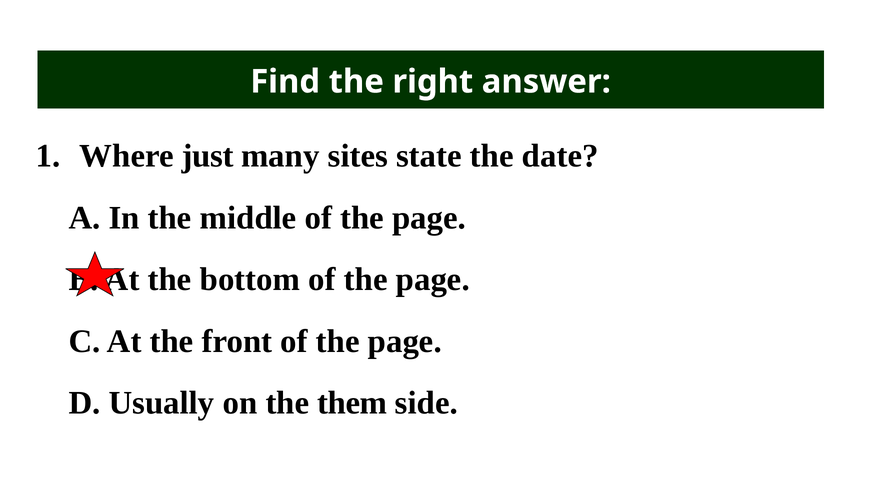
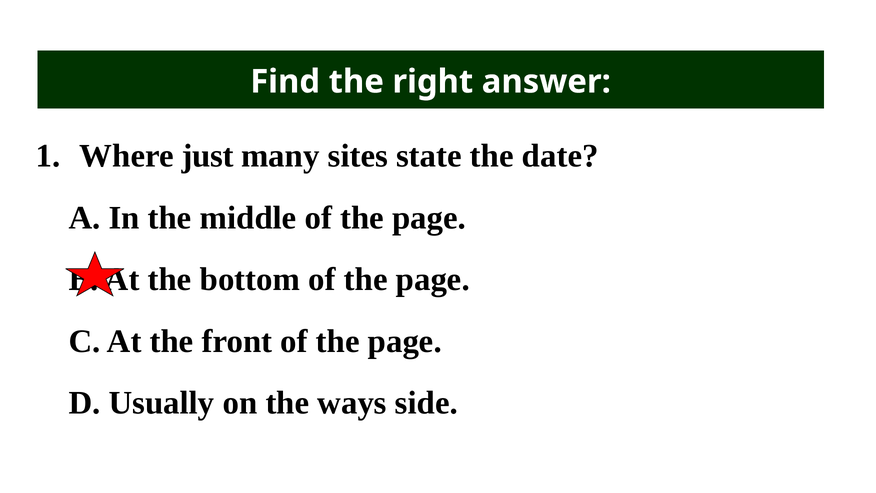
them: them -> ways
